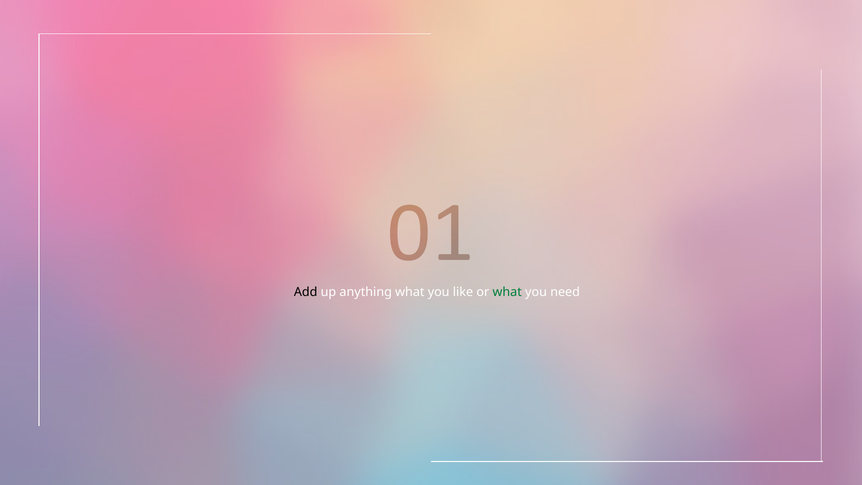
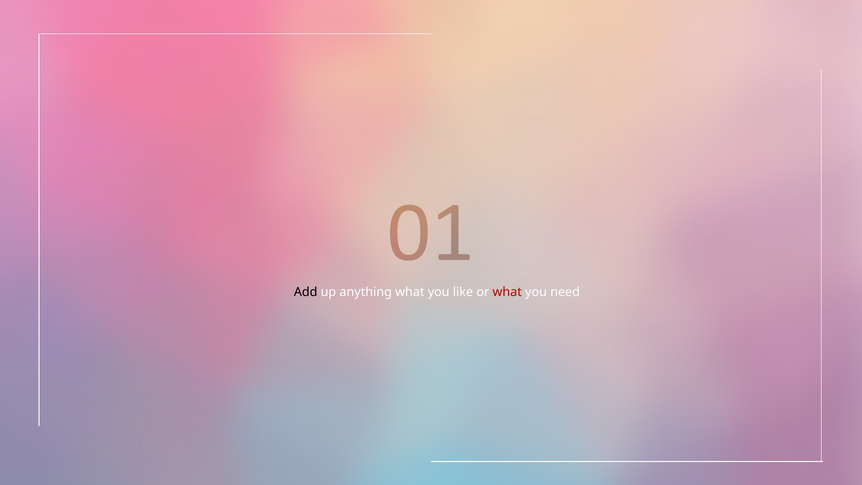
what at (507, 292) colour: green -> red
